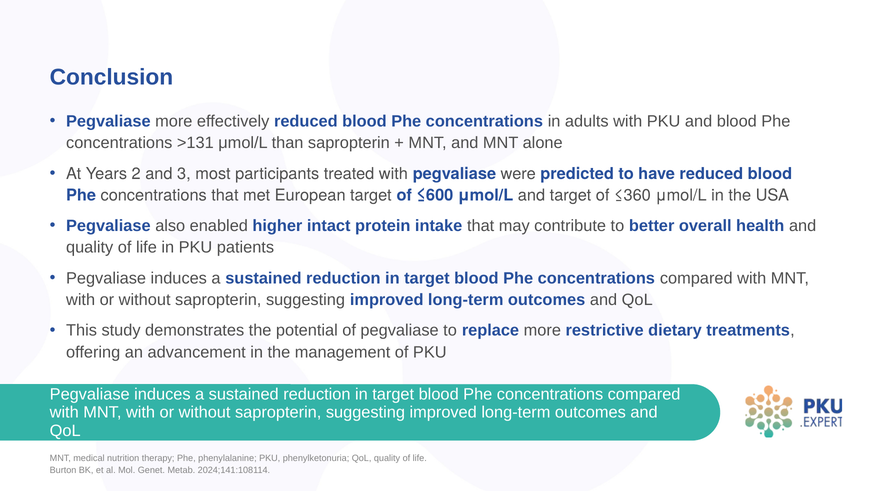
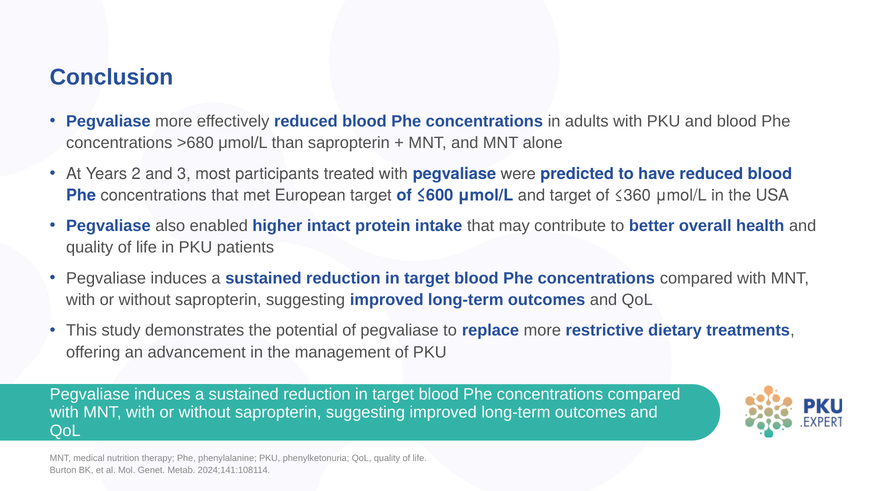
>131: >131 -> >680
